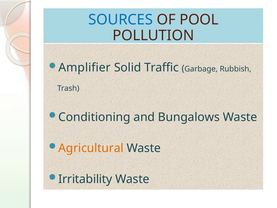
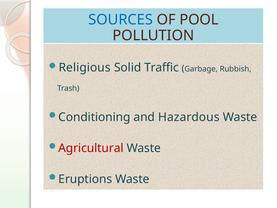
Amplifier: Amplifier -> Religious
Bungalows: Bungalows -> Hazardous
Agricultural colour: orange -> red
Irritability: Irritability -> Eruptions
